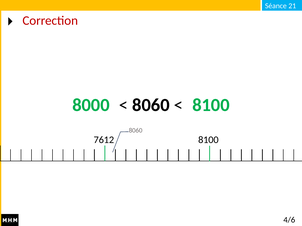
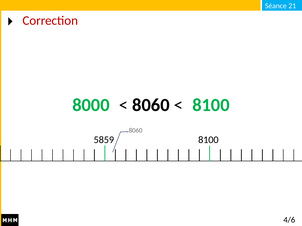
7612: 7612 -> 5859
